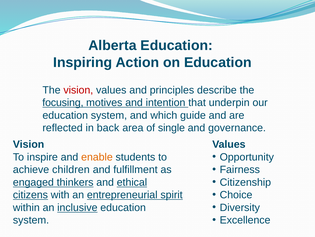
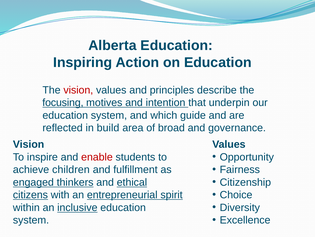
back: back -> build
single: single -> broad
enable colour: orange -> red
